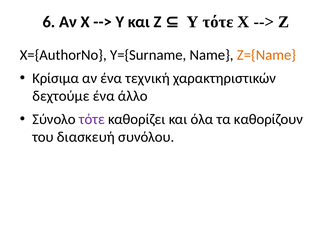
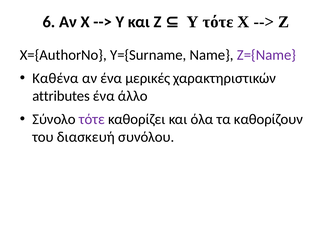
Z={Name colour: orange -> purple
Κρίσιμα: Κρίσιμα -> Καθένα
τεχνική: τεχνική -> μερικές
δεχτούμε: δεχτούμε -> attributes
